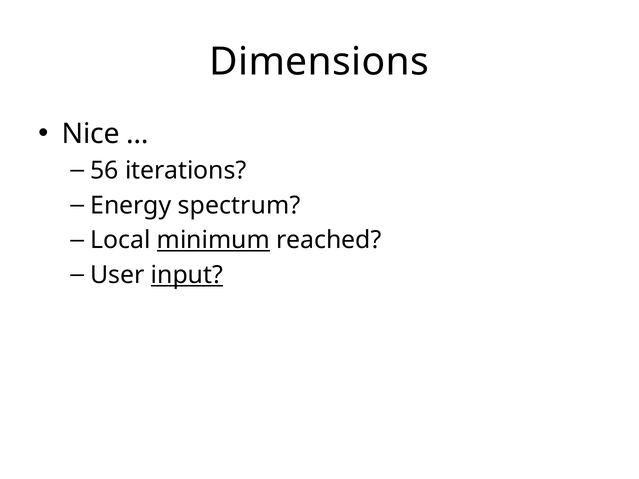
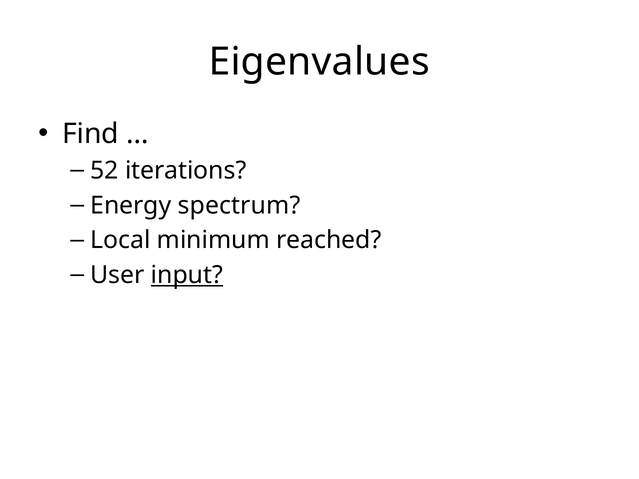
Dimensions: Dimensions -> Eigenvalues
Nice: Nice -> Find
56: 56 -> 52
minimum underline: present -> none
